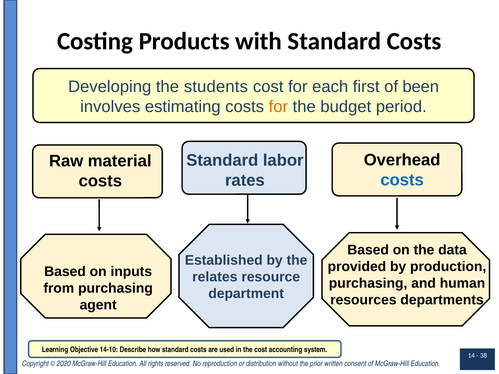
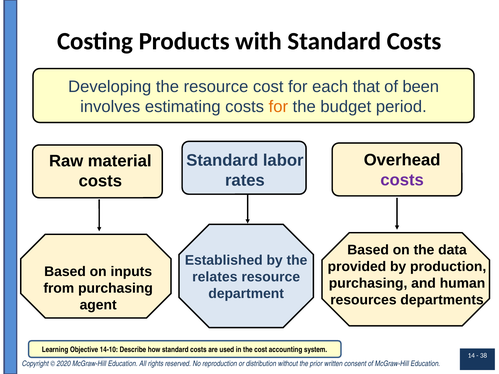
the students: students -> resource
first: first -> that
costs at (402, 180) colour: blue -> purple
